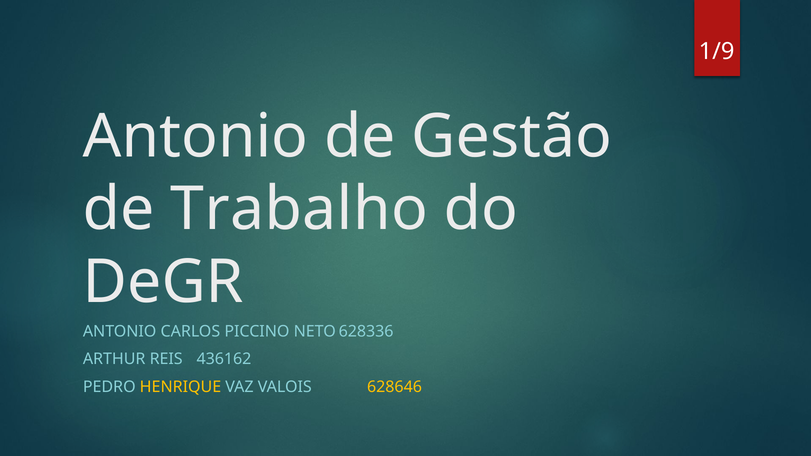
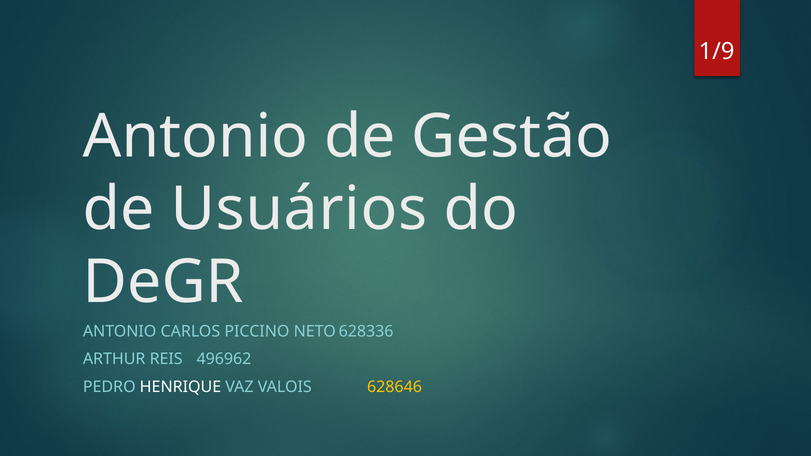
Trabalho: Trabalho -> Usuários
436162: 436162 -> 496962
HENRIQUE colour: yellow -> white
